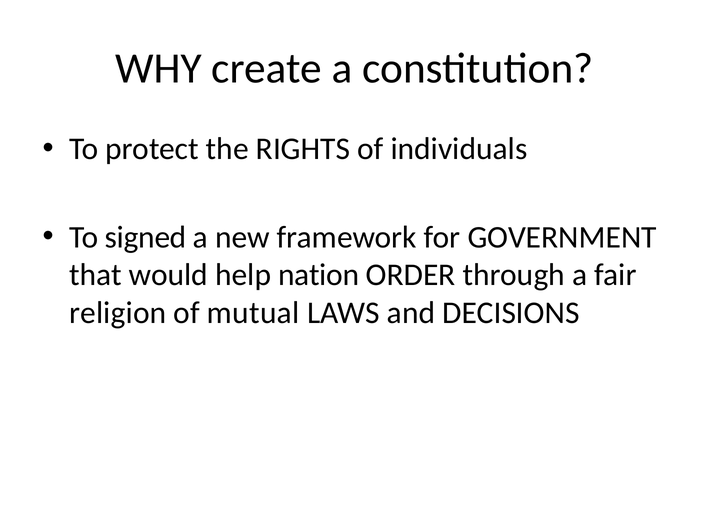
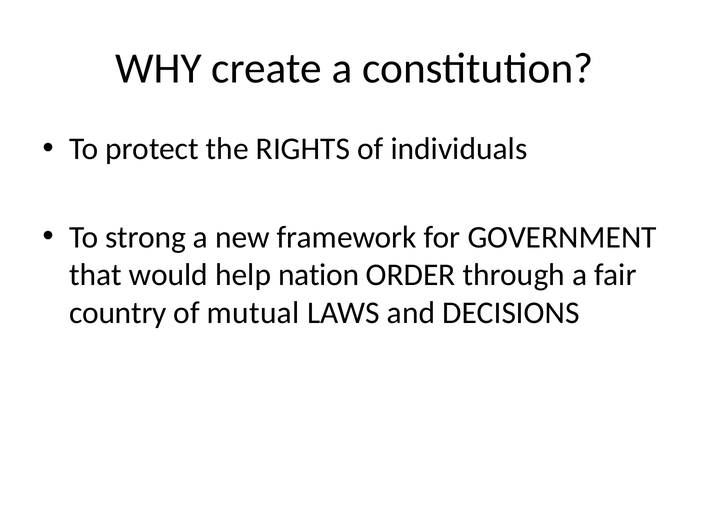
signed: signed -> strong
religion: religion -> country
